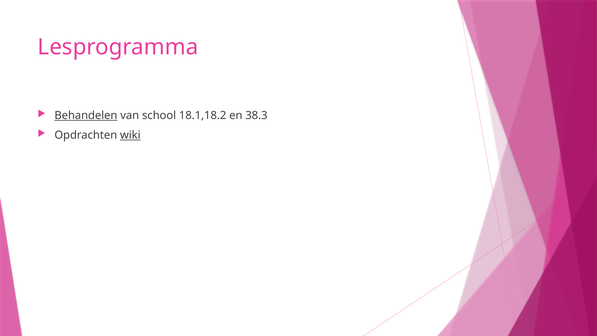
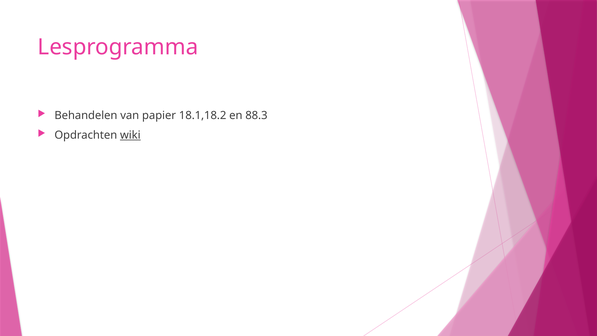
Behandelen underline: present -> none
school: school -> papier
38.3: 38.3 -> 88.3
